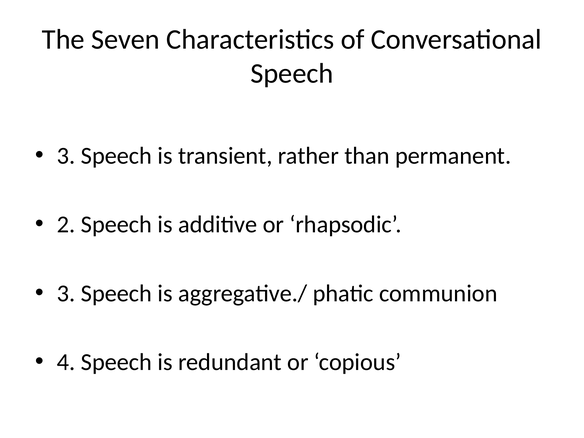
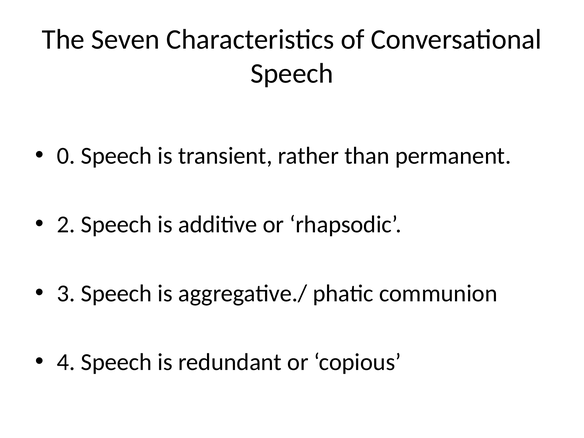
3 at (66, 156): 3 -> 0
